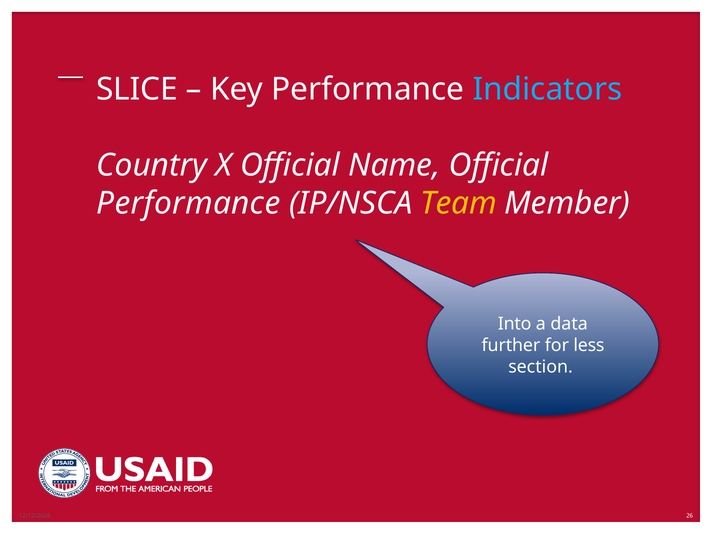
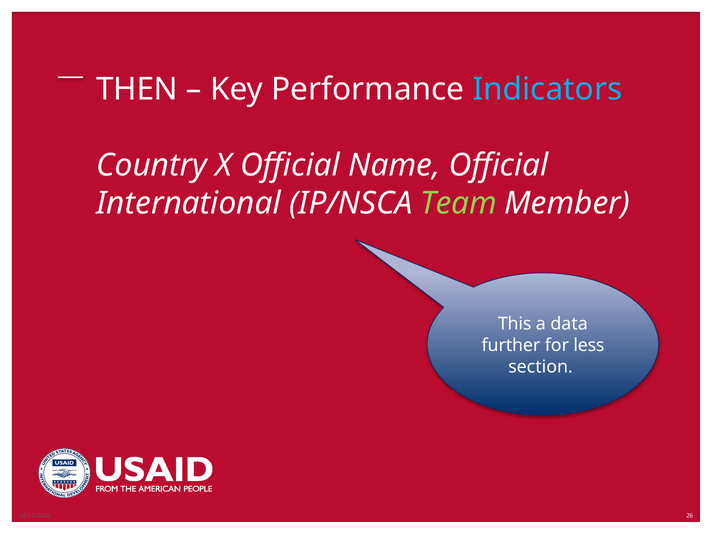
SLICE: SLICE -> THEN
Performance at (188, 203): Performance -> International
Team colour: yellow -> light green
Into: Into -> This
